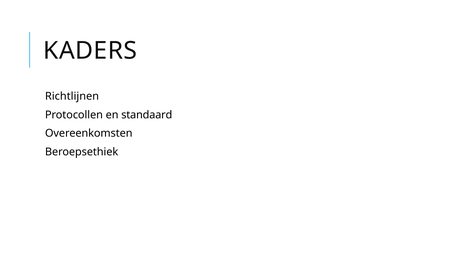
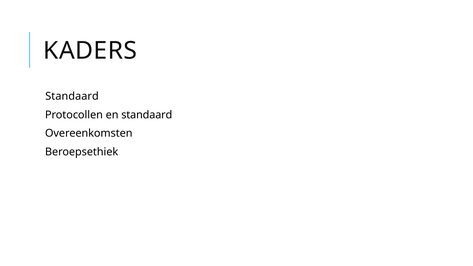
Richtlijnen at (72, 96): Richtlijnen -> Standaard
